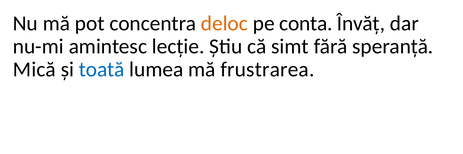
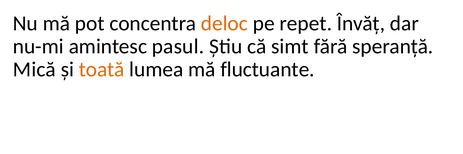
conta: conta -> repet
lecție: lecție -> pasul
toată colour: blue -> orange
frustrarea: frustrarea -> fluctuante
